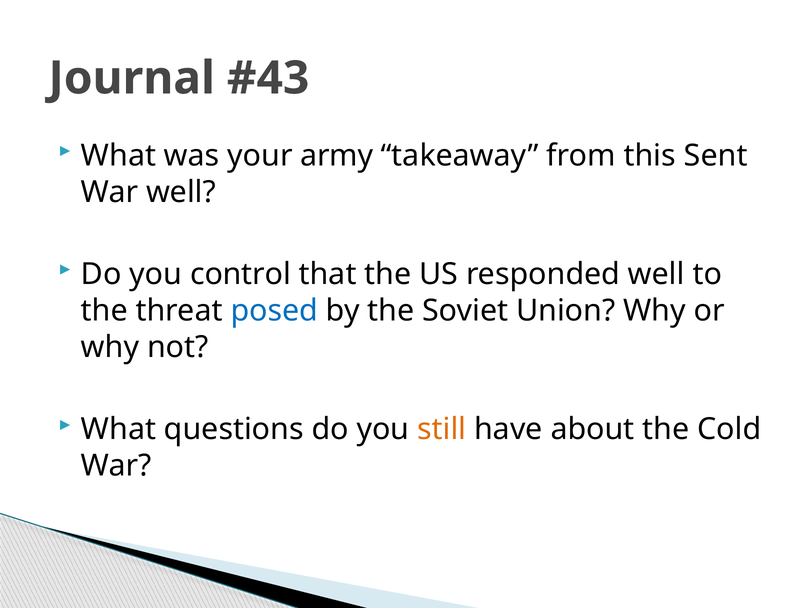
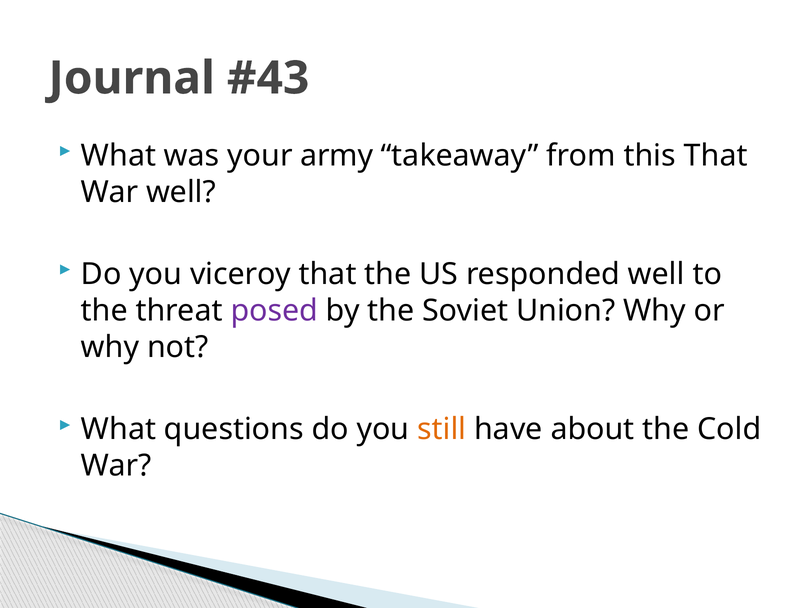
this Sent: Sent -> That
control: control -> viceroy
posed colour: blue -> purple
